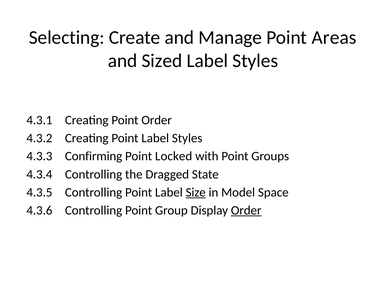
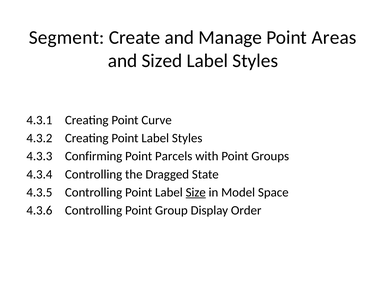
Selecting: Selecting -> Segment
Point Order: Order -> Curve
Locked: Locked -> Parcels
Order at (246, 210) underline: present -> none
